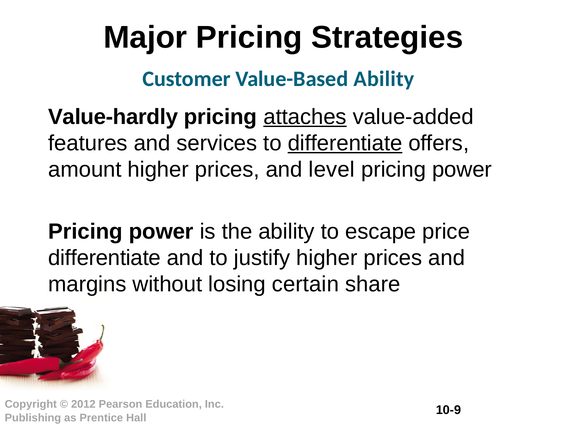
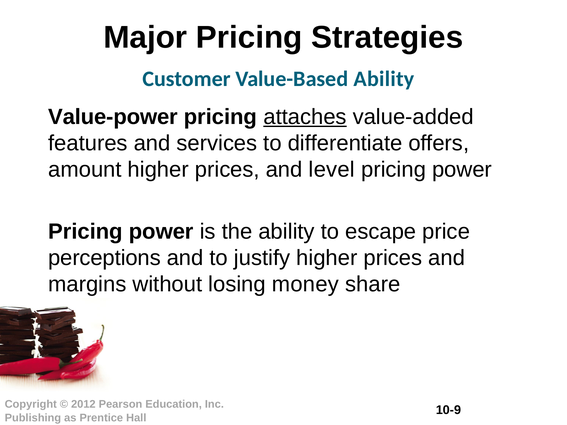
Value-hardly: Value-hardly -> Value-power
differentiate at (345, 143) underline: present -> none
differentiate at (105, 258): differentiate -> perceptions
certain: certain -> money
